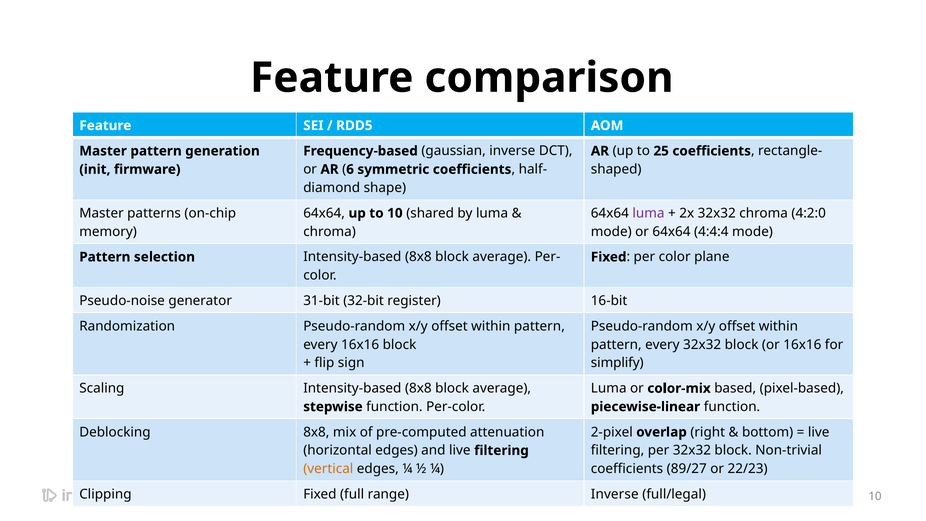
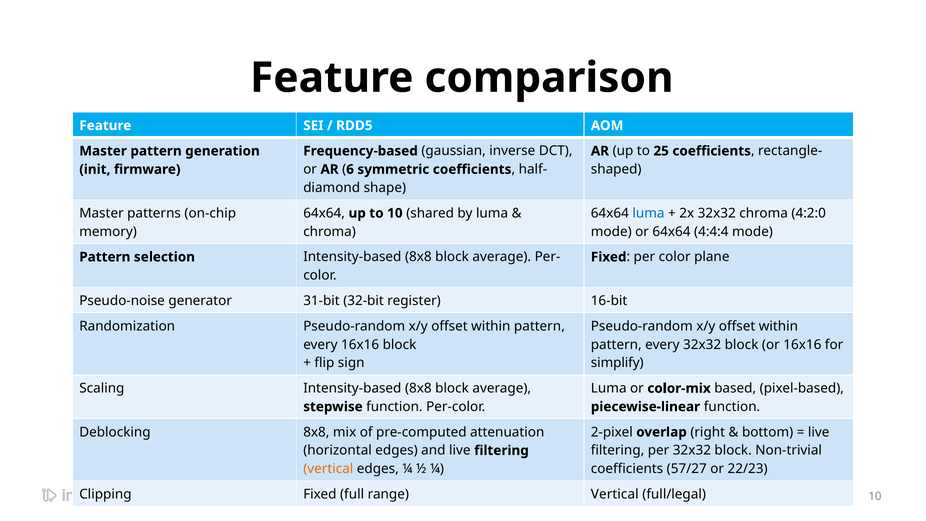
luma at (648, 213) colour: purple -> blue
89/27: 89/27 -> 57/27
Inverse at (615, 494): Inverse -> Vertical
